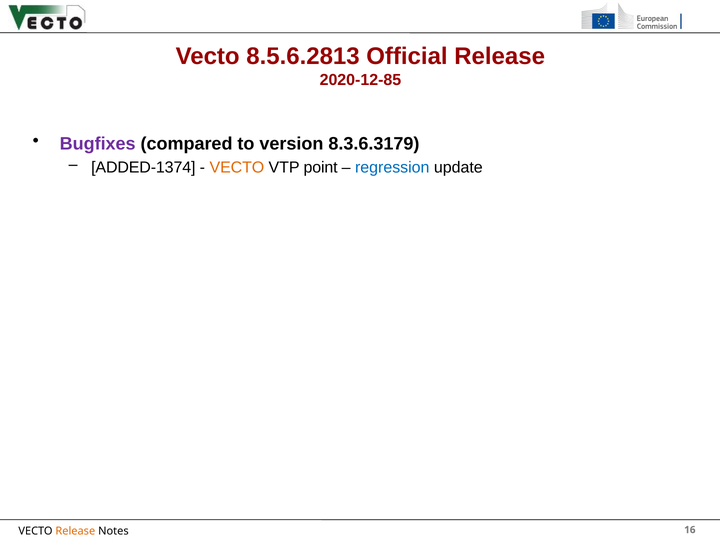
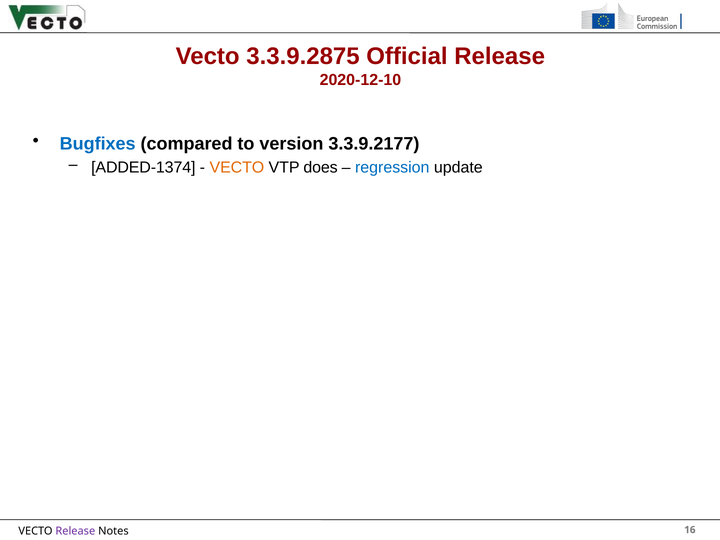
8.5.6.2813: 8.5.6.2813 -> 3.3.9.2875
2020-12-85: 2020-12-85 -> 2020-12-10
Bugfixes colour: purple -> blue
8.3.6.3179: 8.3.6.3179 -> 3.3.9.2177
point: point -> does
Release at (75, 531) colour: orange -> purple
